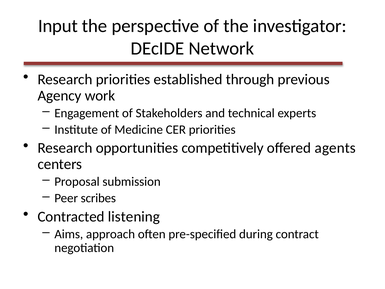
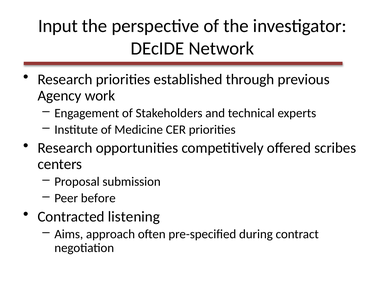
agents: agents -> scribes
scribes: scribes -> before
